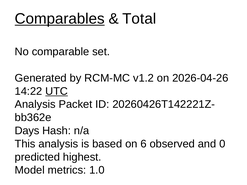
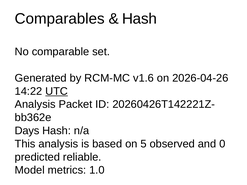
Comparables underline: present -> none
Total at (139, 19): Total -> Hash
v1.2: v1.2 -> v1.6
6: 6 -> 5
highest: highest -> reliable
